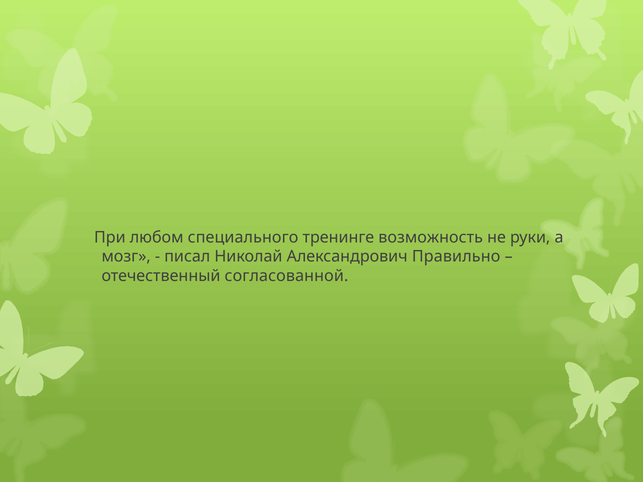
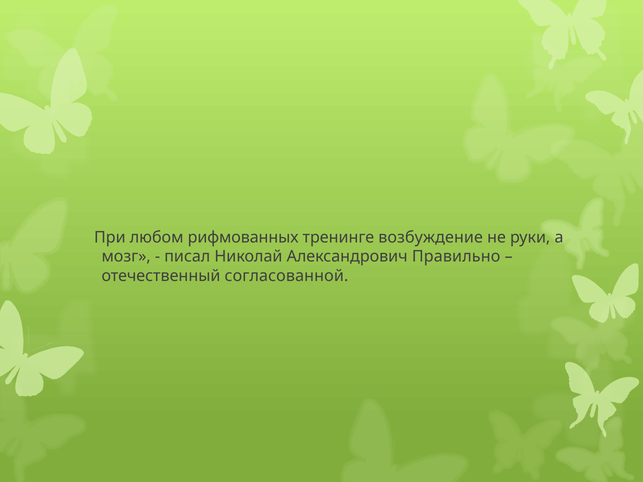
специального: специального -> рифмованных
возможность: возможность -> возбуждение
